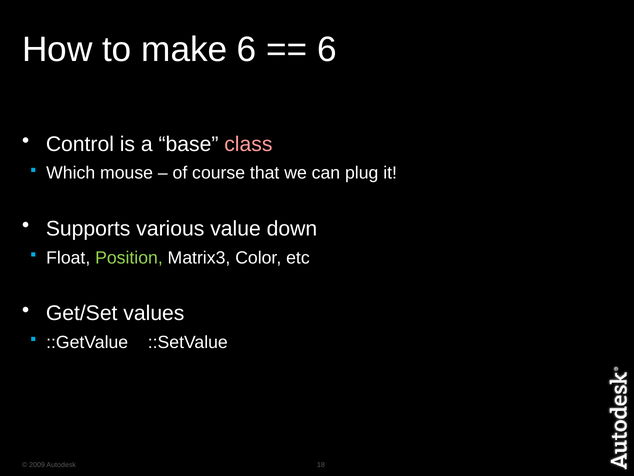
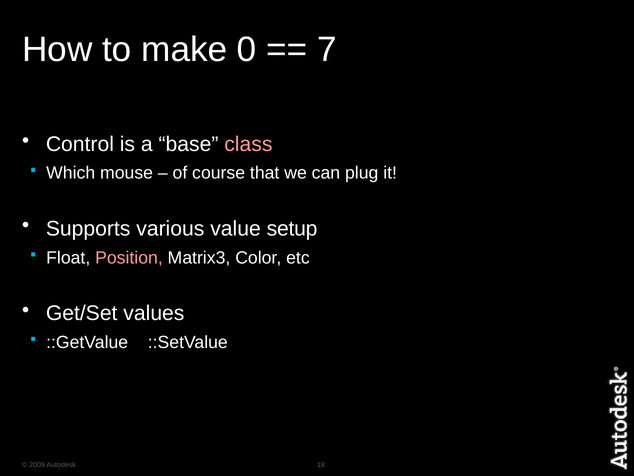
make 6: 6 -> 0
6 at (327, 50): 6 -> 7
down: down -> setup
Position colour: light green -> pink
